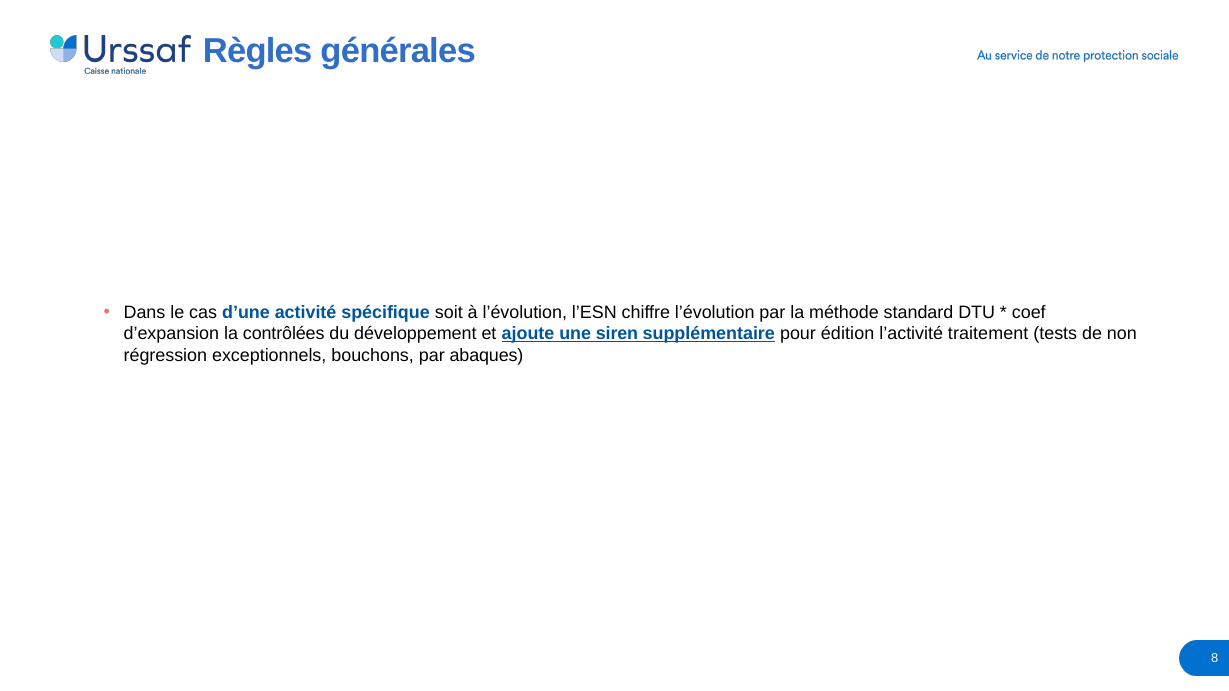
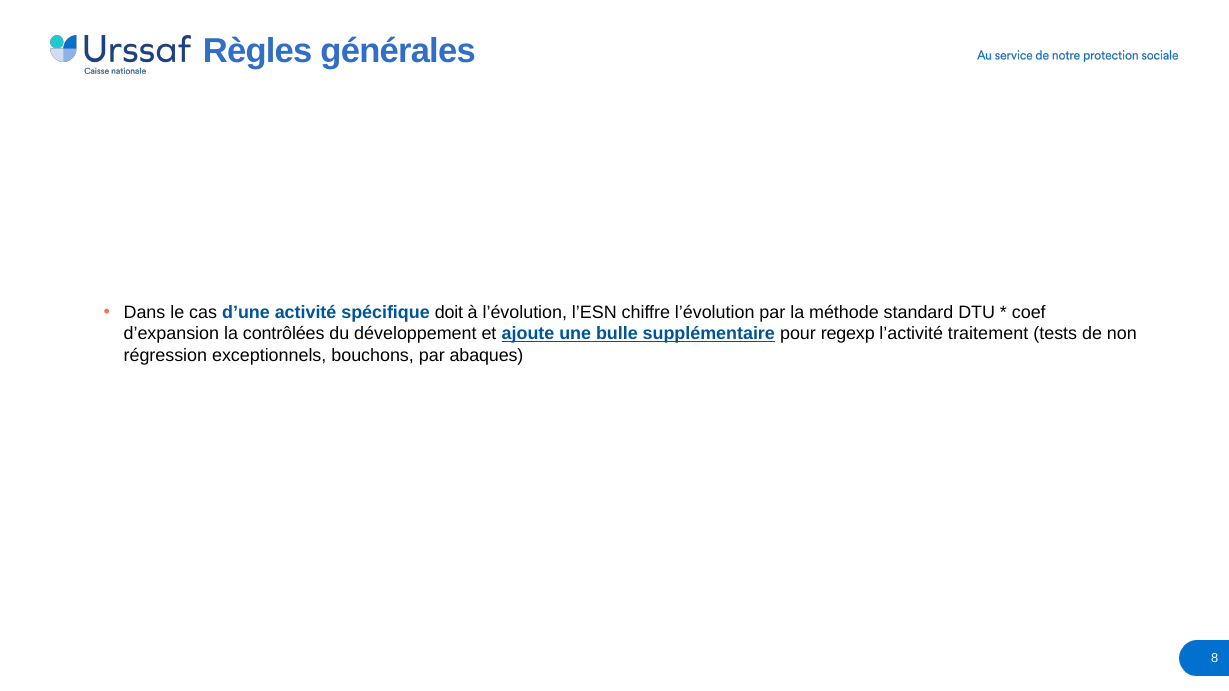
soit: soit -> doit
siren: siren -> bulle
édition: édition -> regexp
